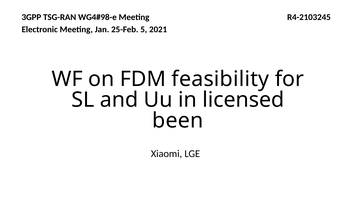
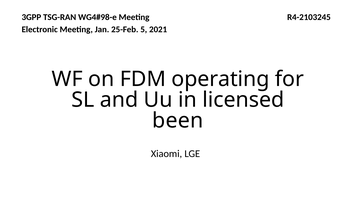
feasibility: feasibility -> operating
